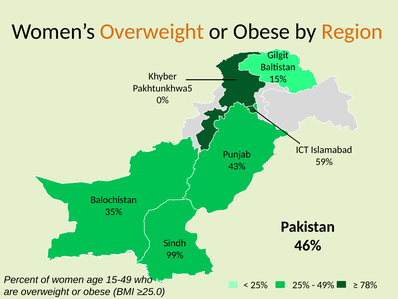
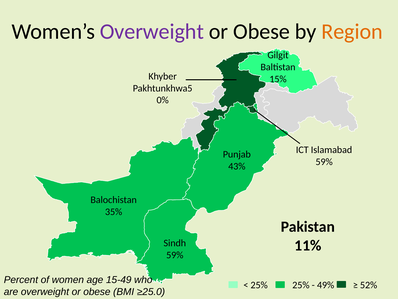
Overweight at (152, 32) colour: orange -> purple
46%: 46% -> 11%
99% at (175, 255): 99% -> 59%
78%: 78% -> 52%
